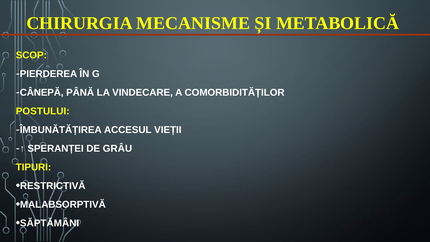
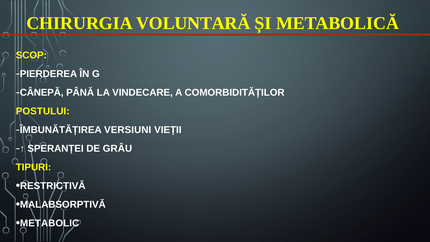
MECANISME: MECANISME -> VOLUNTARĂ
ACCESUL: ACCESUL -> VERSIUNI
SĂPTĂMÂNI: SĂPTĂMÂNI -> METABOLIC
